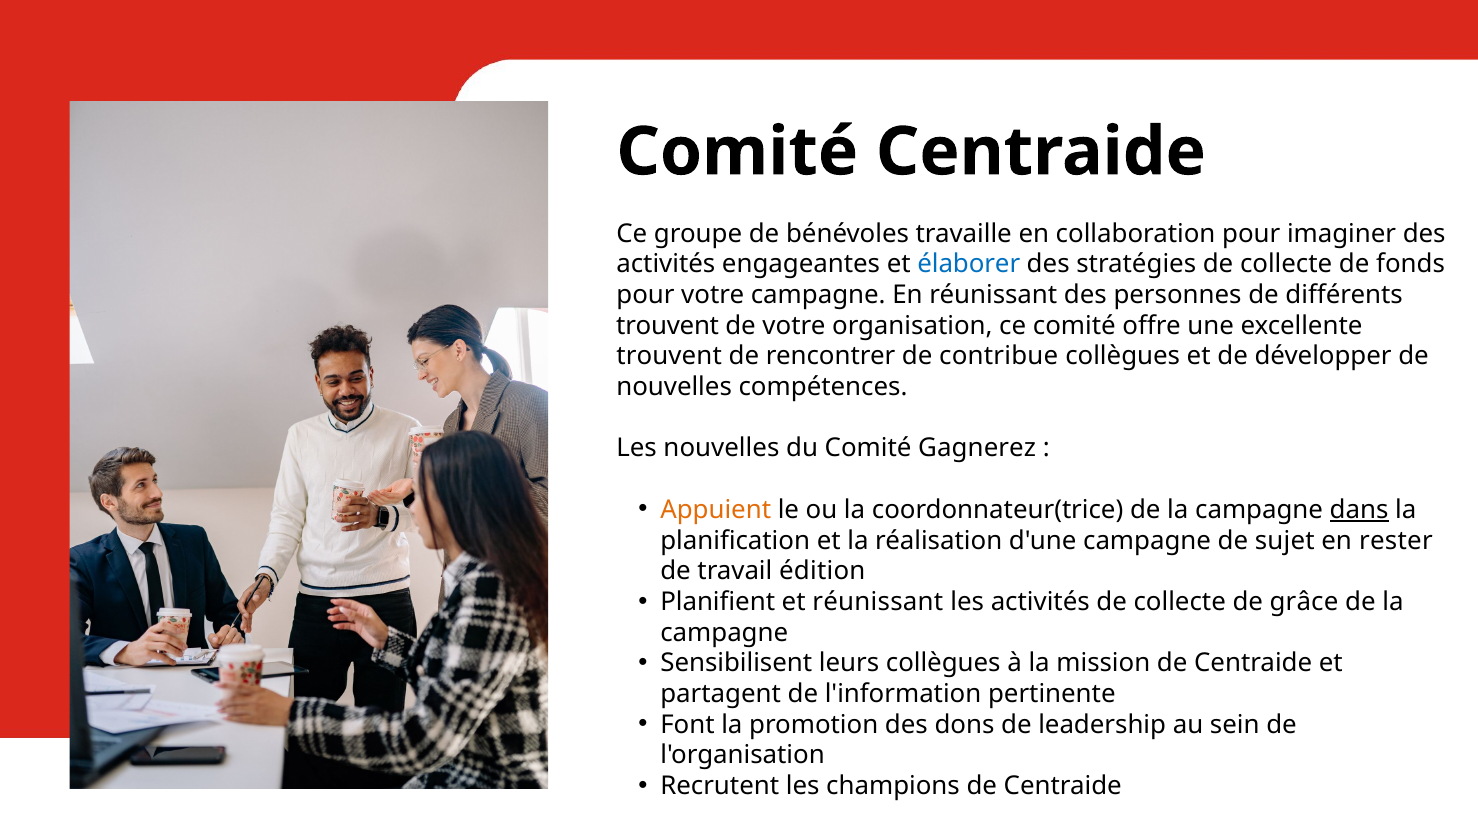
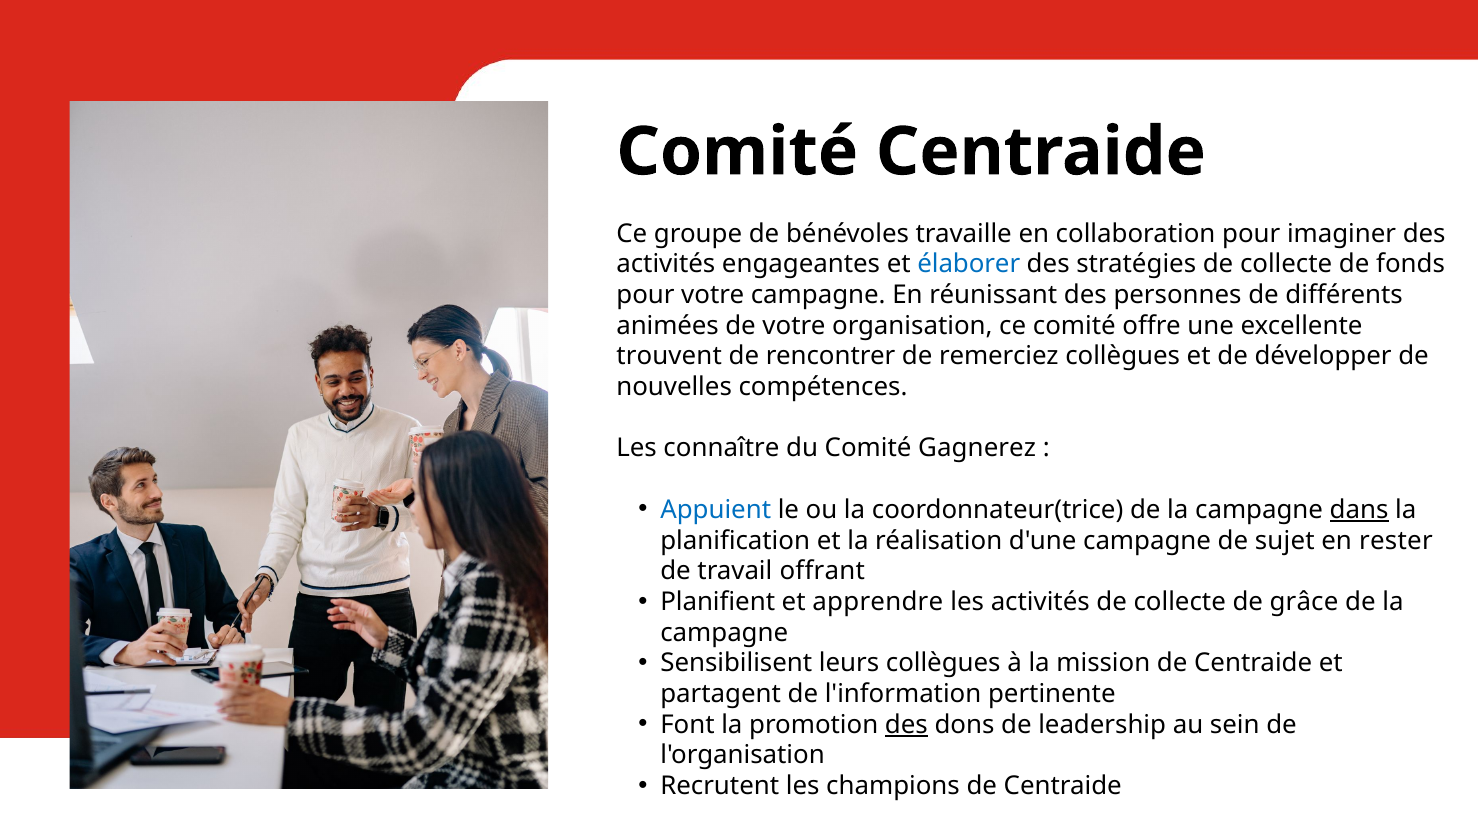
trouvent at (668, 325): trouvent -> animées
contribue: contribue -> remerciez
Les nouvelles: nouvelles -> connaître
Appuient colour: orange -> blue
édition: édition -> offrant
et réunissant: réunissant -> apprendre
des at (906, 724) underline: none -> present
